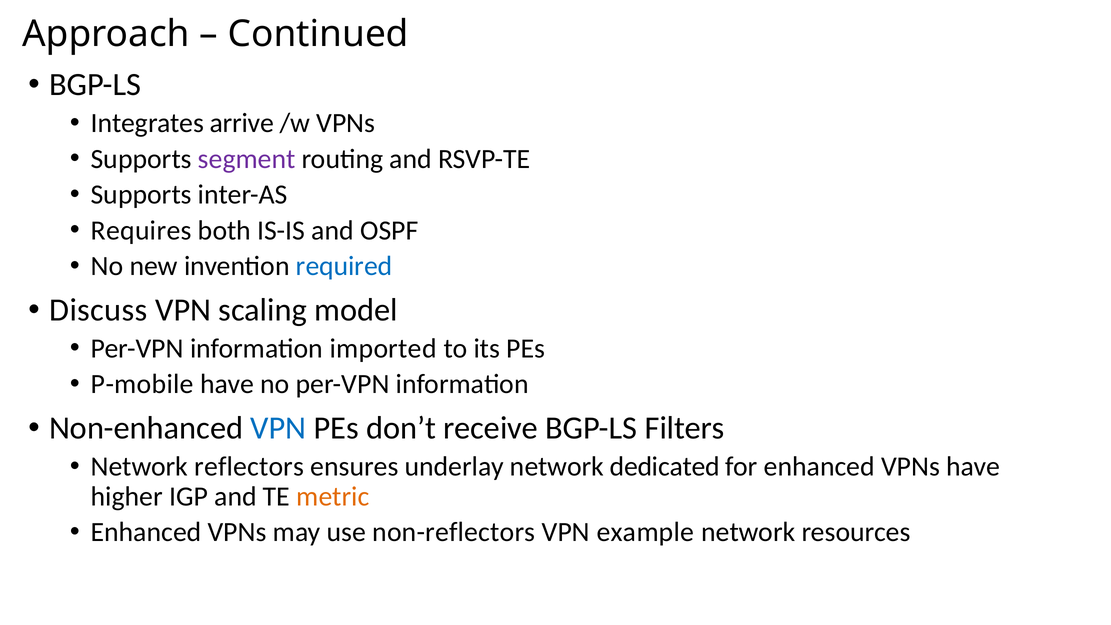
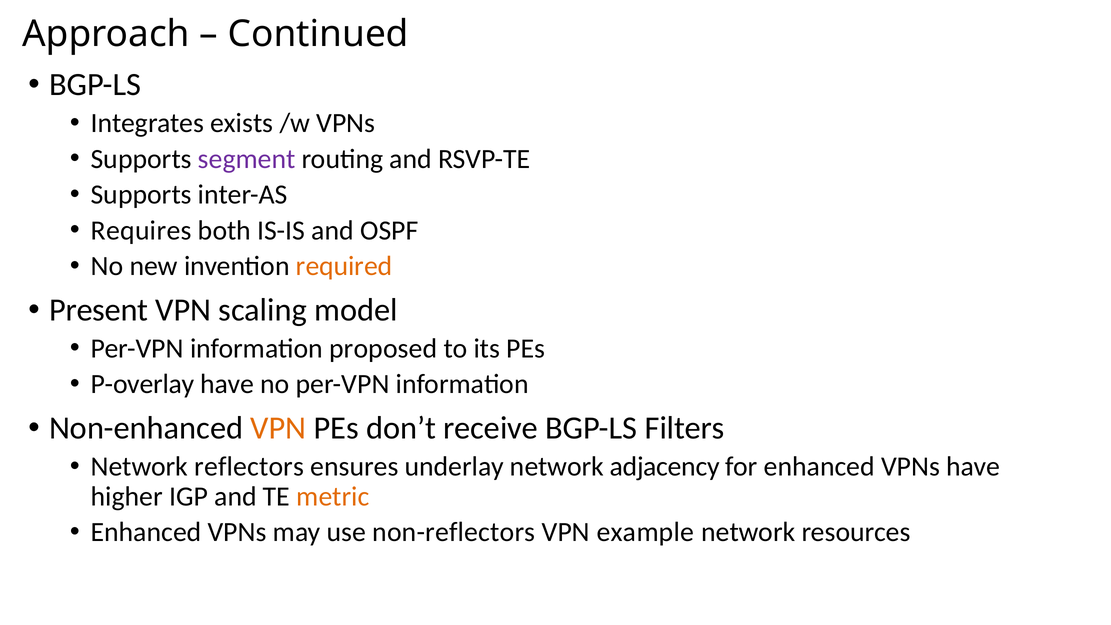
arrive: arrive -> exists
required colour: blue -> orange
Discuss: Discuss -> Present
imported: imported -> proposed
P-mobile: P-mobile -> P-overlay
VPN at (278, 428) colour: blue -> orange
dedicated: dedicated -> adjacency
